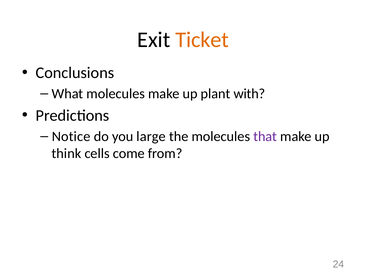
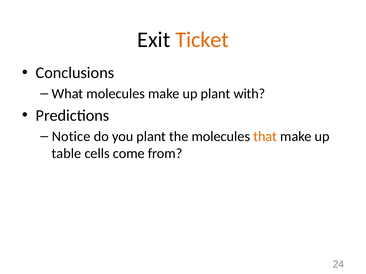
you large: large -> plant
that colour: purple -> orange
think: think -> table
